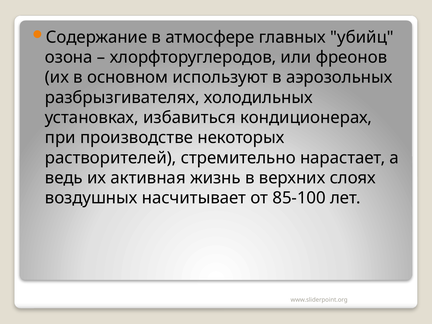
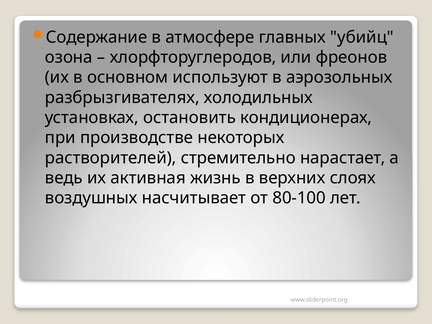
избавиться: избавиться -> остановить
85-100: 85-100 -> 80-100
